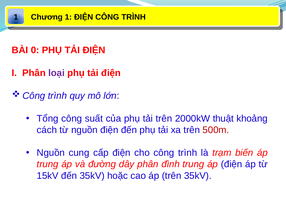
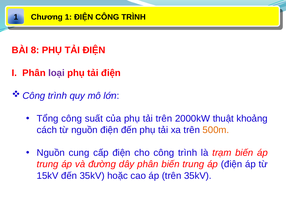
0: 0 -> 8
500m colour: red -> orange
phân đình: đình -> biến
